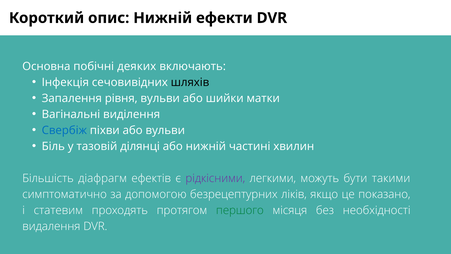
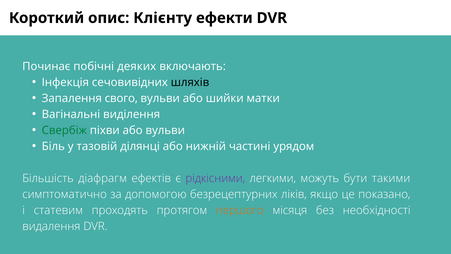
опис Нижній: Нижній -> Клієнту
Основна: Основна -> Починає
рівня: рівня -> свого
Свербіж colour: blue -> green
хвилин: хвилин -> урядом
першого colour: green -> orange
